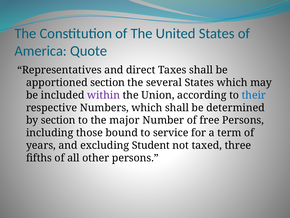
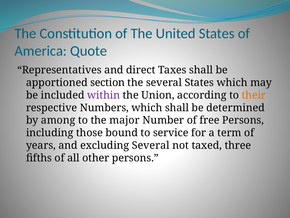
their colour: blue -> orange
by section: section -> among
excluding Student: Student -> Several
